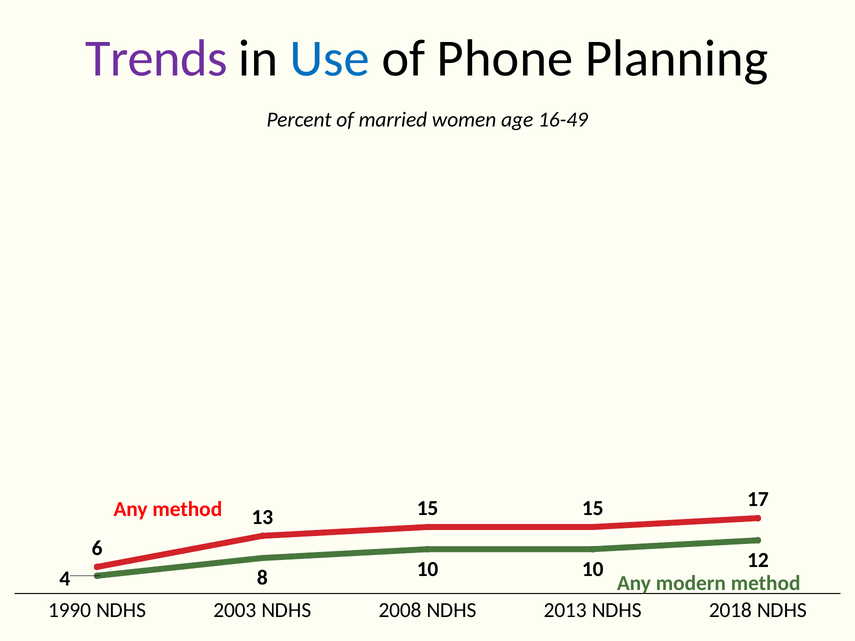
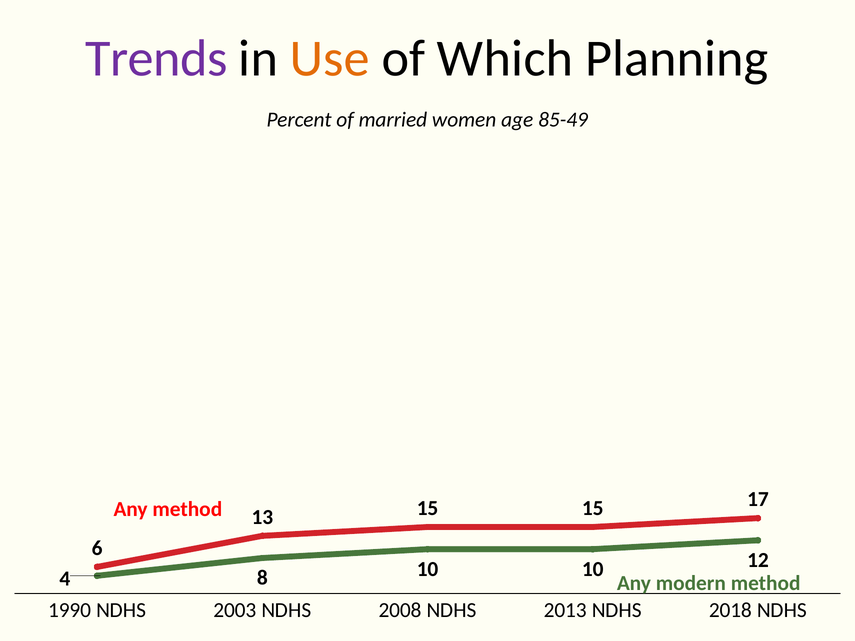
Use colour: blue -> orange
Phone: Phone -> Which
16-49: 16-49 -> 85-49
